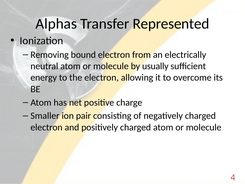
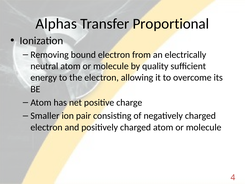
Represented: Represented -> Proportional
usually: usually -> quality
